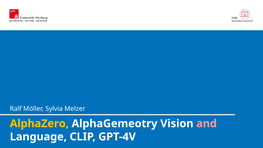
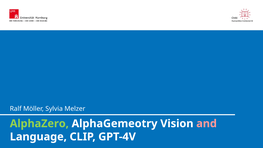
AlphaZero colour: yellow -> light green
